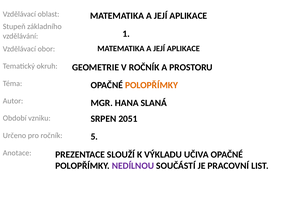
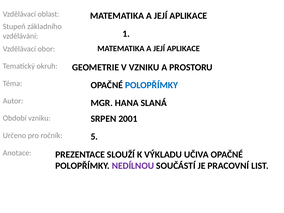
V ROČNÍK: ROČNÍK -> VZNIKU
POLOPŘÍMKY at (151, 85) colour: orange -> blue
2051: 2051 -> 2001
